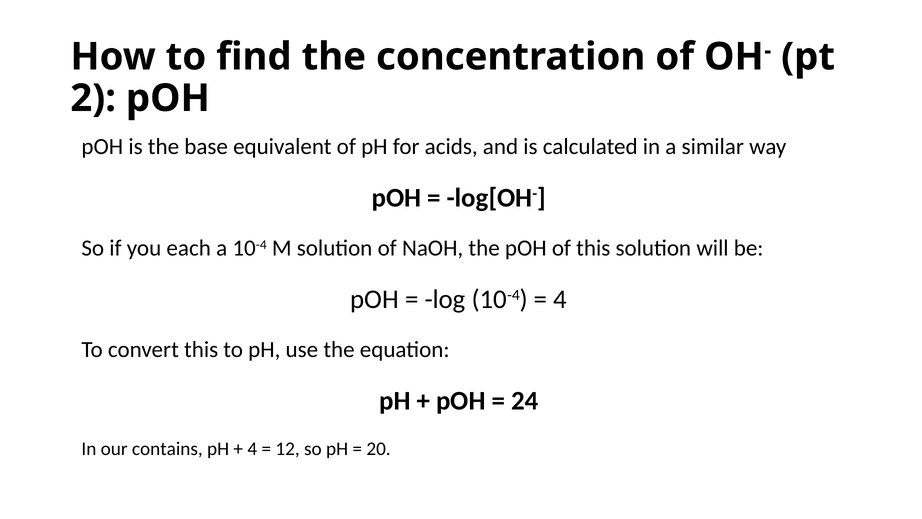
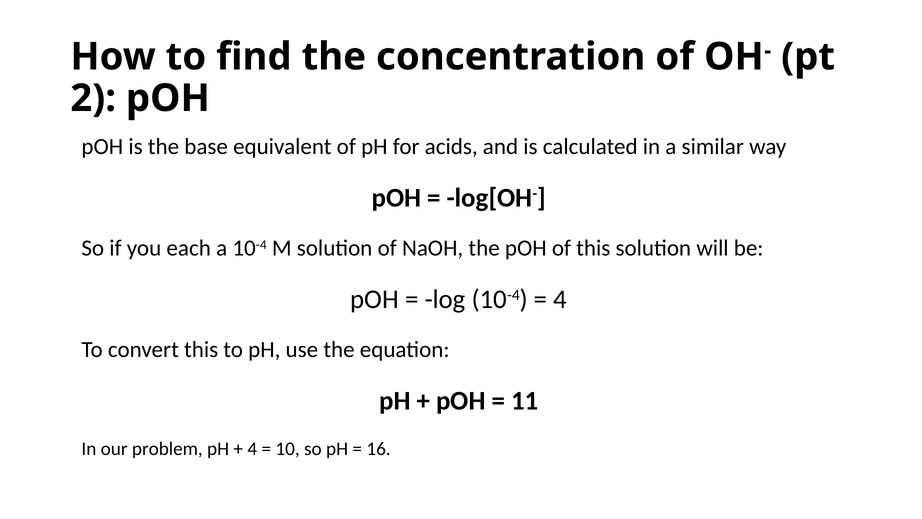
24: 24 -> 11
contains: contains -> problem
12: 12 -> 10
20: 20 -> 16
